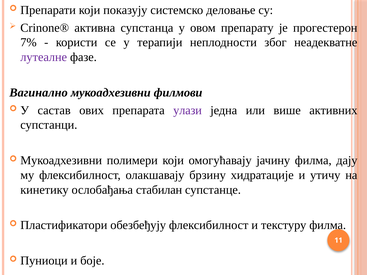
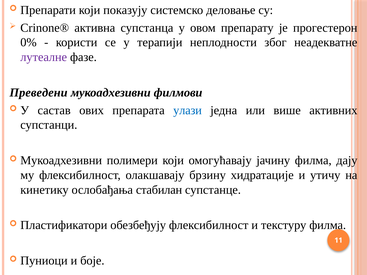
7%: 7% -> 0%
Вагинално: Вагинално -> Преведени
улази colour: purple -> blue
